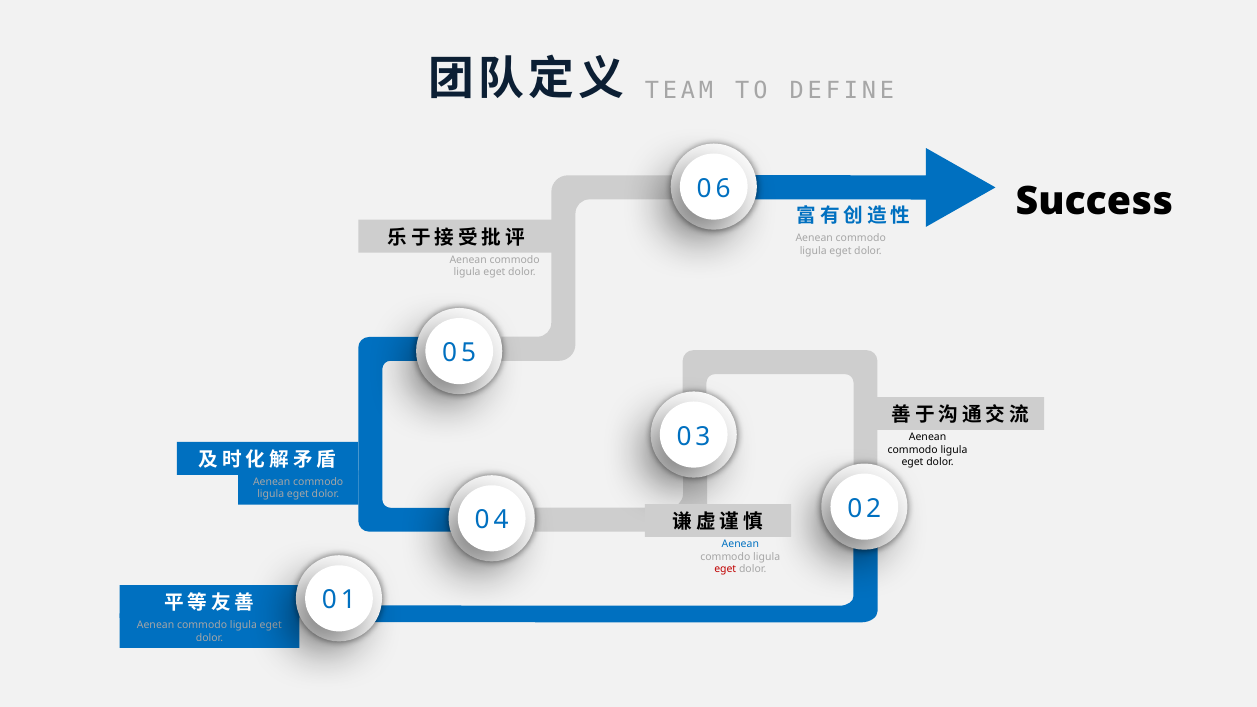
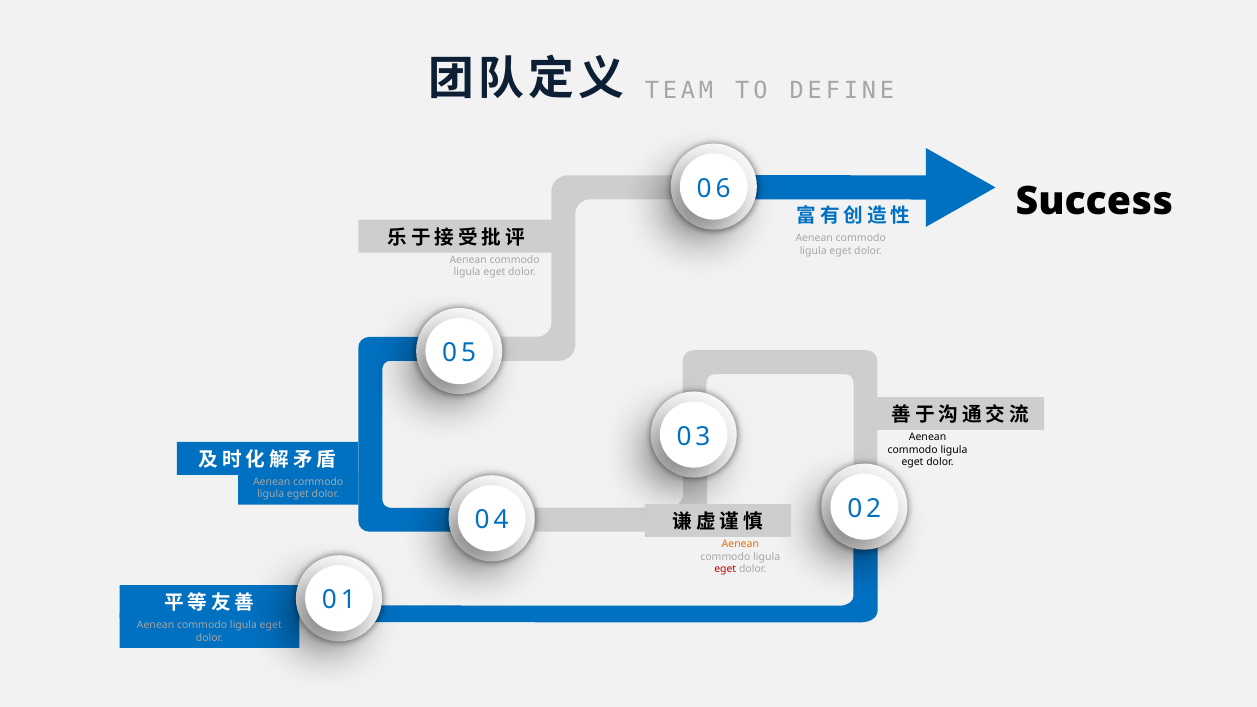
Aenean at (740, 544) colour: blue -> orange
